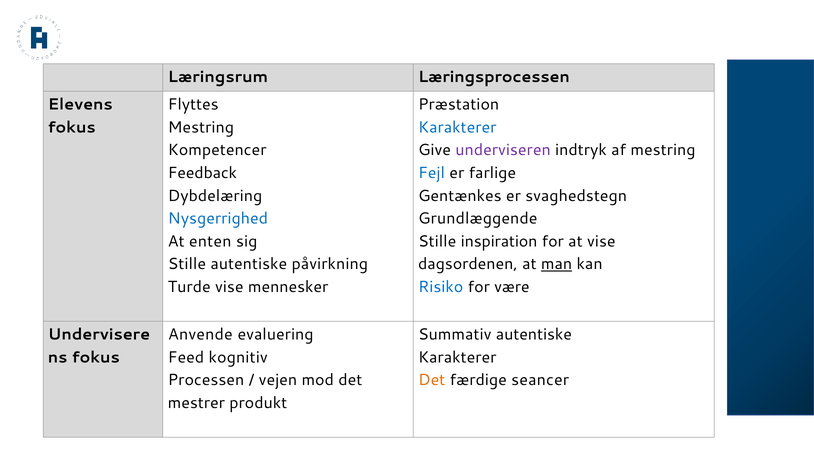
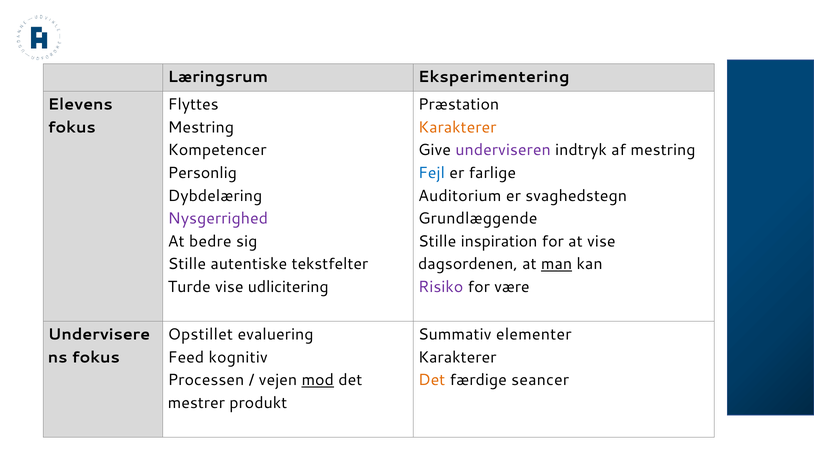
Læringsprocessen: Læringsprocessen -> Eksperimentering
Karakterer at (457, 127) colour: blue -> orange
Feedback: Feedback -> Personlig
Gentænkes: Gentænkes -> Auditorium
Nysgerrighed colour: blue -> purple
enten: enten -> bedre
påvirkning: påvirkning -> tekstfelter
mennesker: mennesker -> udlicitering
Risiko colour: blue -> purple
Anvende: Anvende -> Opstillet
Summativ autentiske: autentiske -> elementer
mod underline: none -> present
